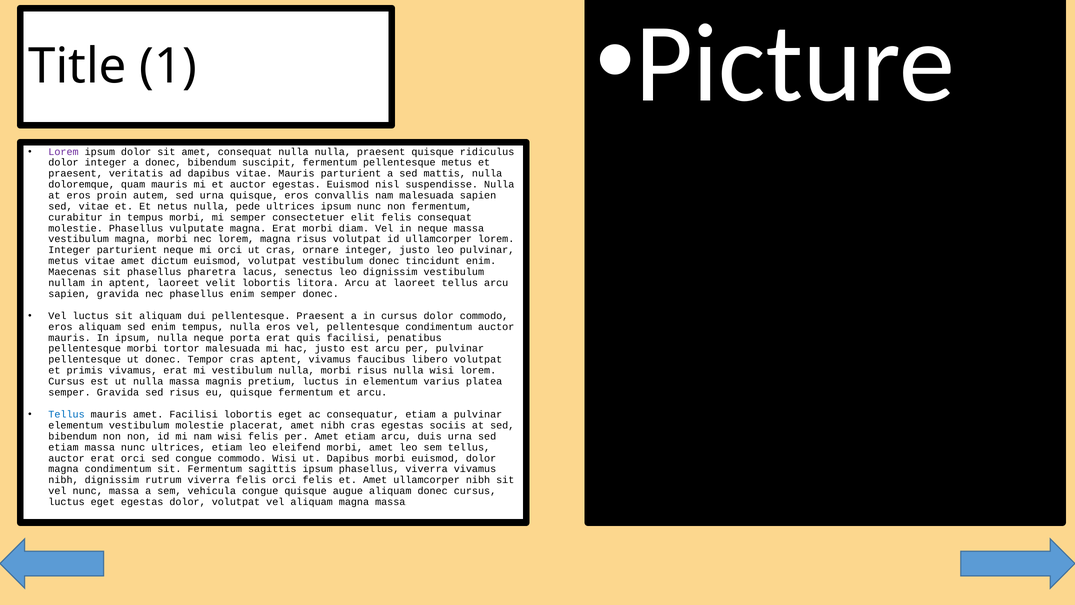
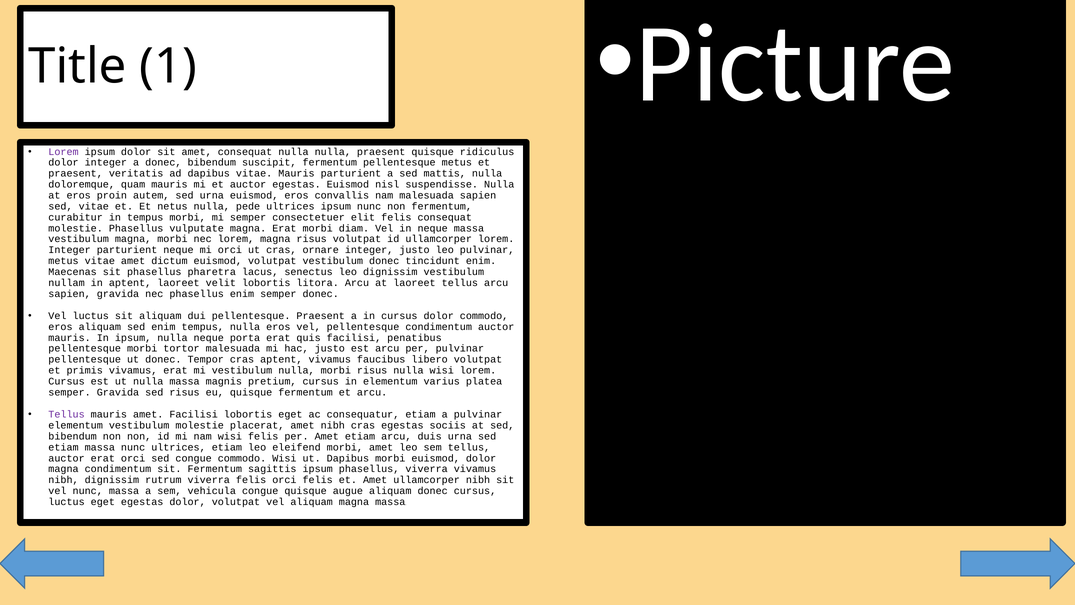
urna quisque: quisque -> euismod
pretium luctus: luctus -> cursus
Tellus at (67, 414) colour: blue -> purple
